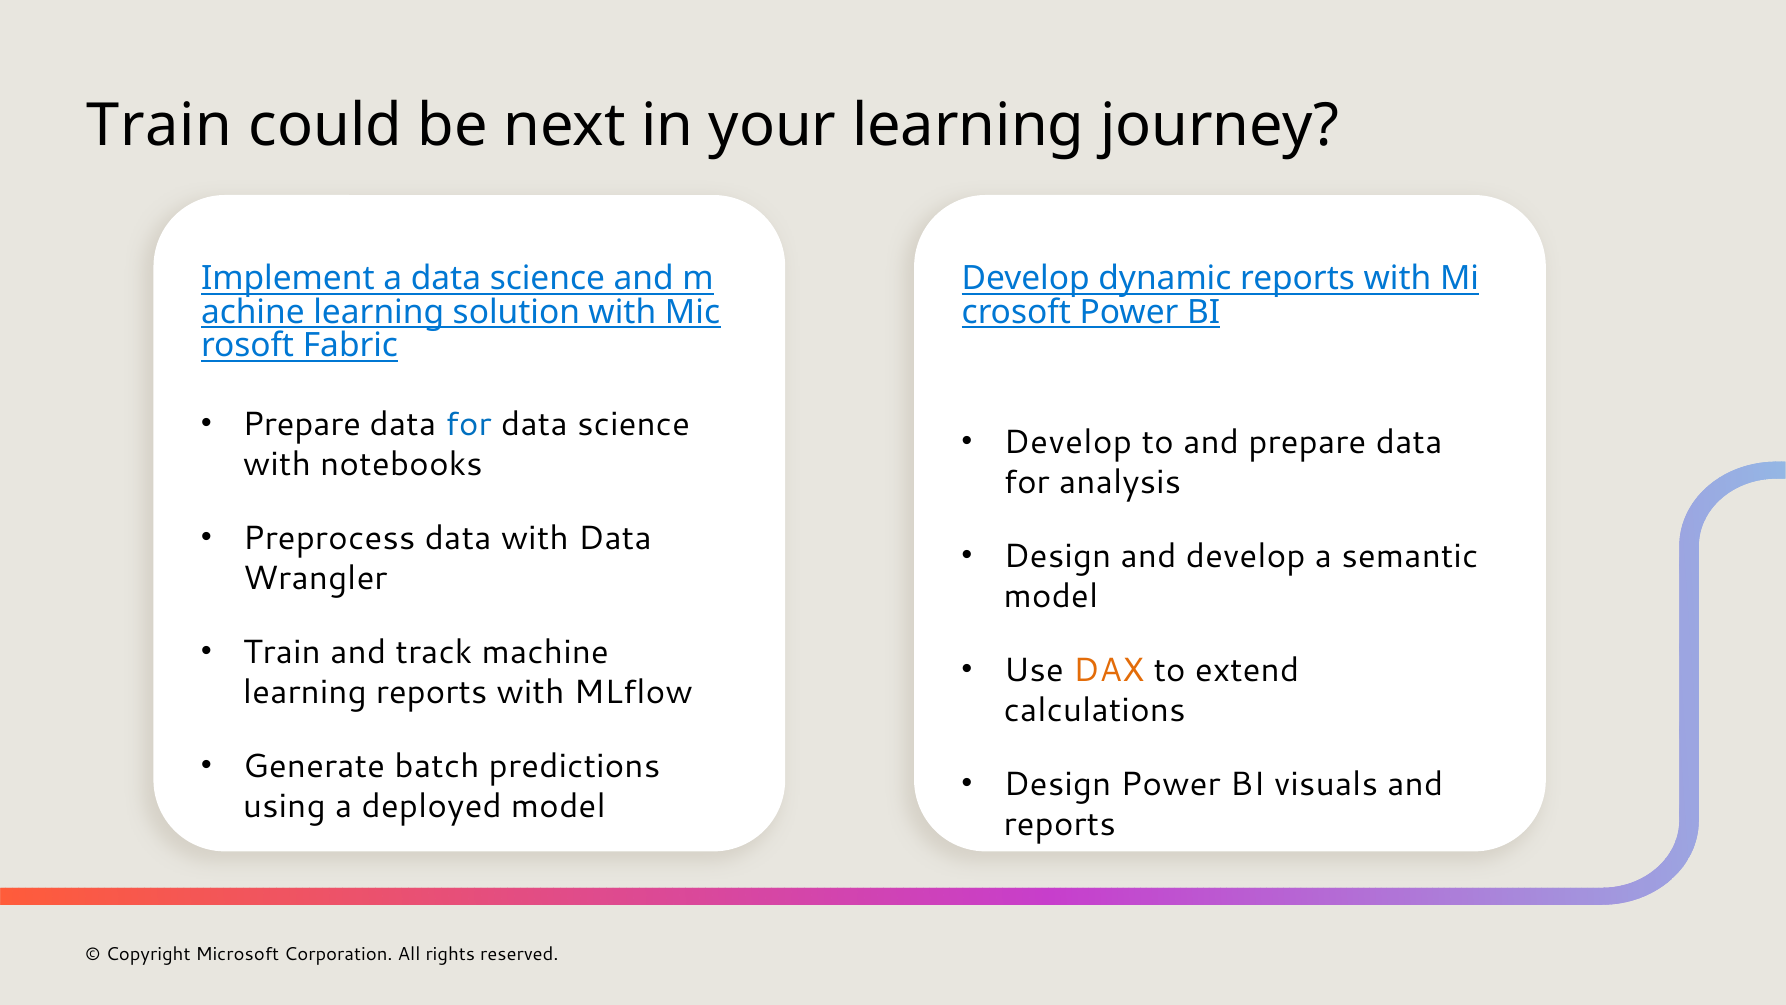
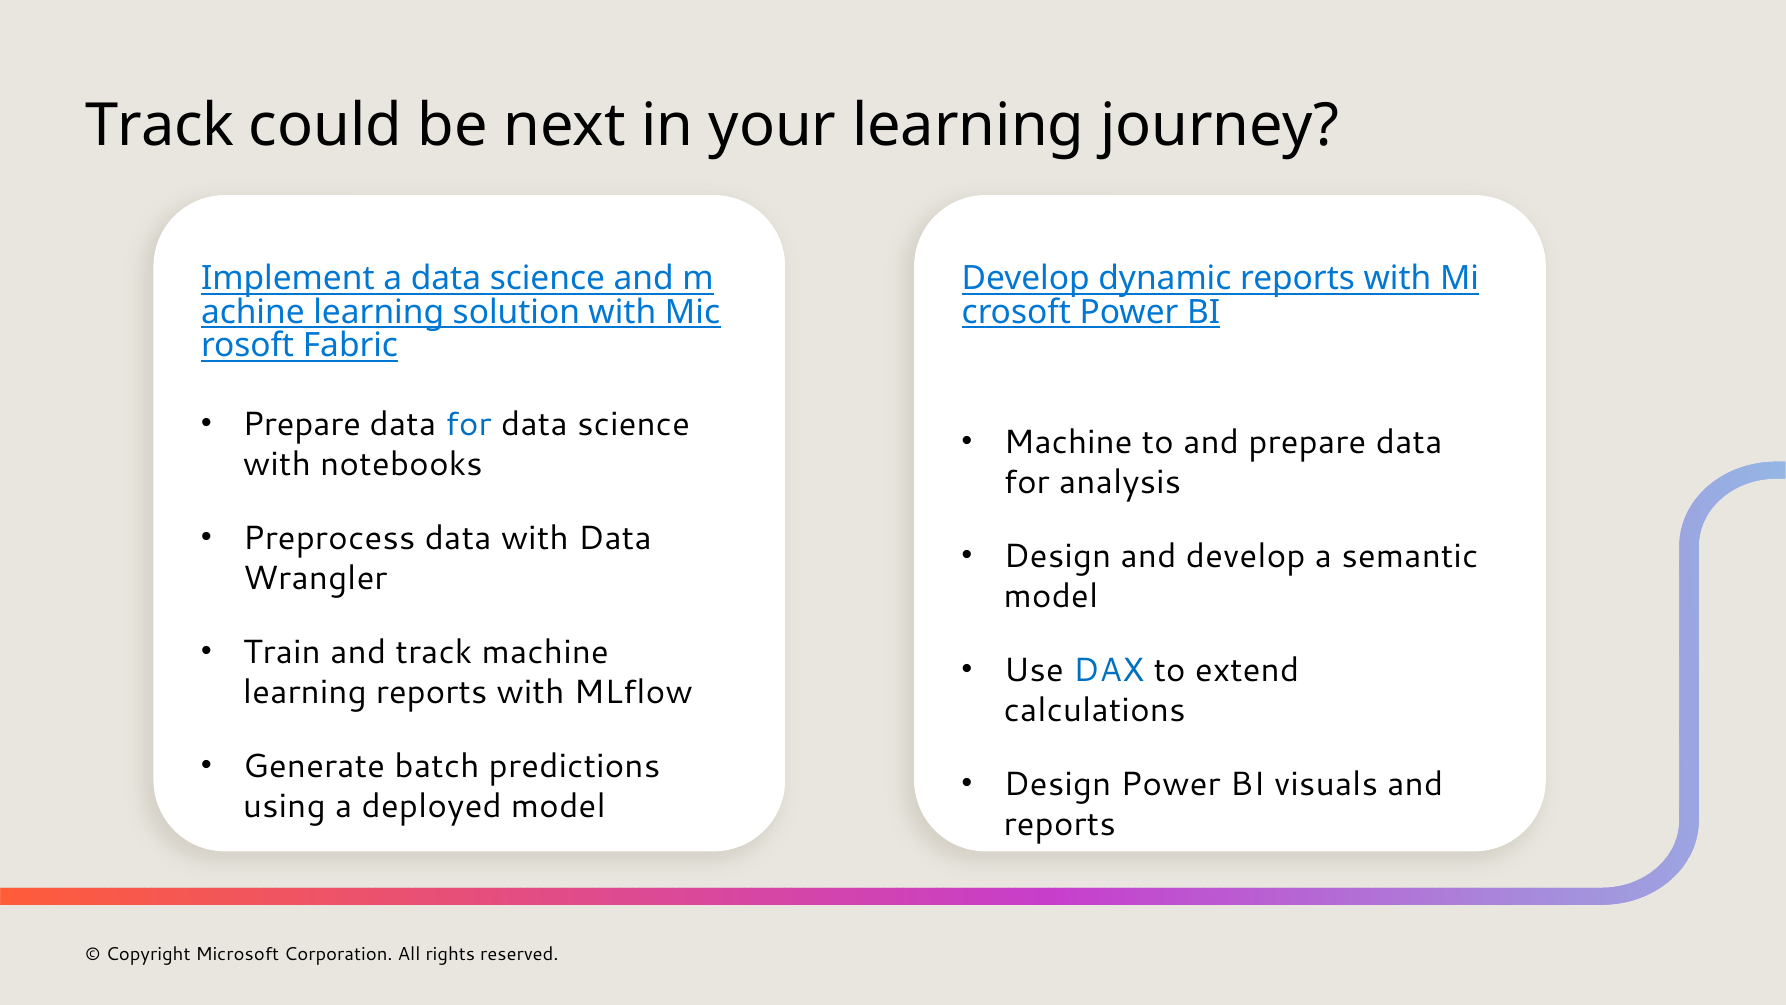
Train at (159, 126): Train -> Track
Develop at (1068, 442): Develop -> Machine
DAX colour: orange -> blue
